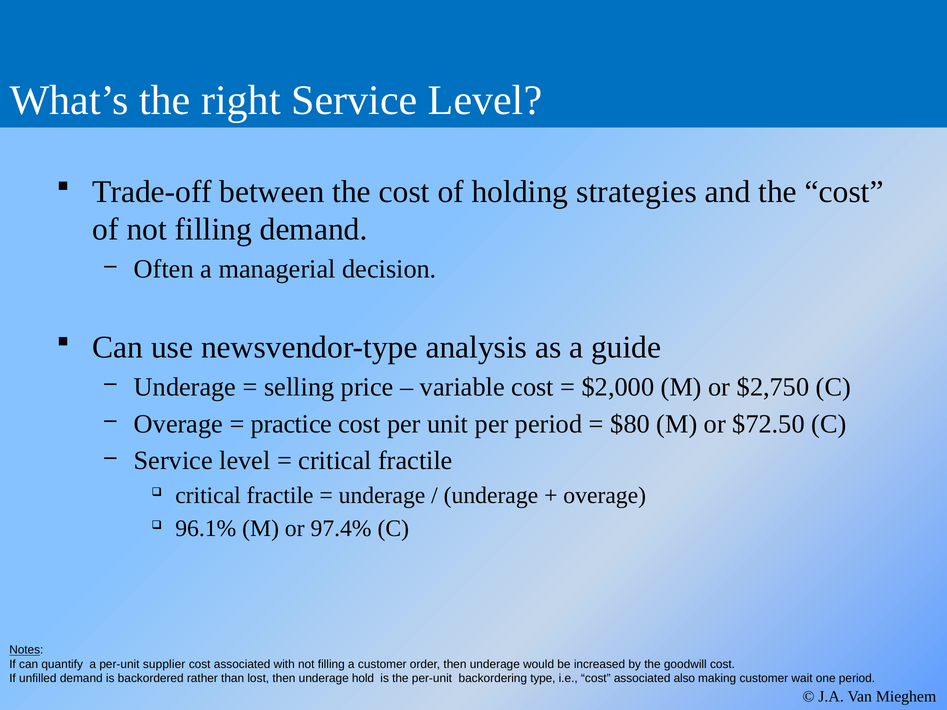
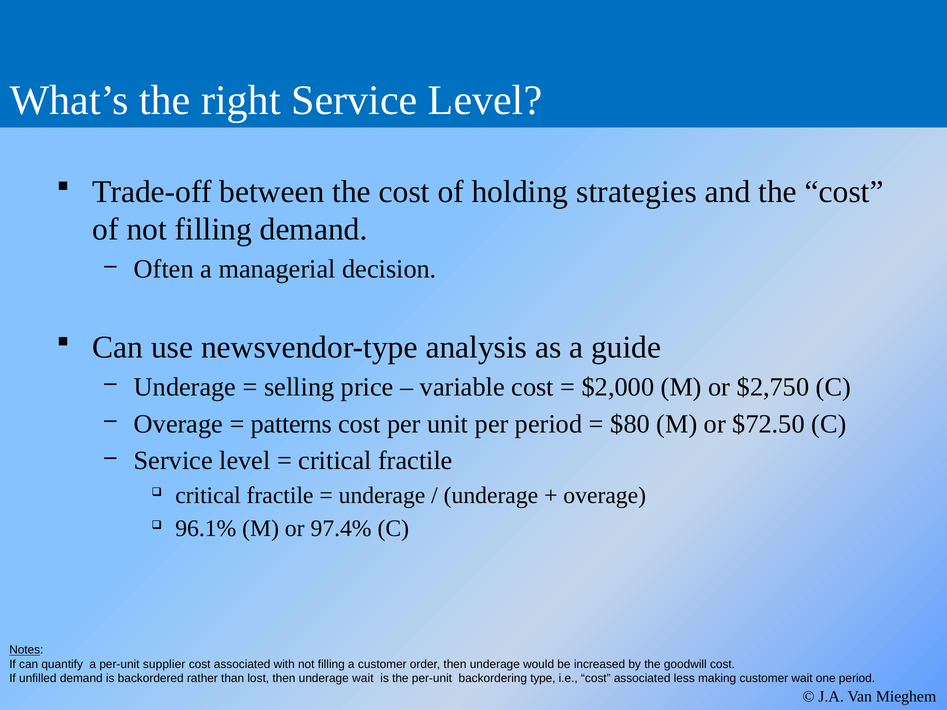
practice: practice -> patterns
underage hold: hold -> wait
also: also -> less
